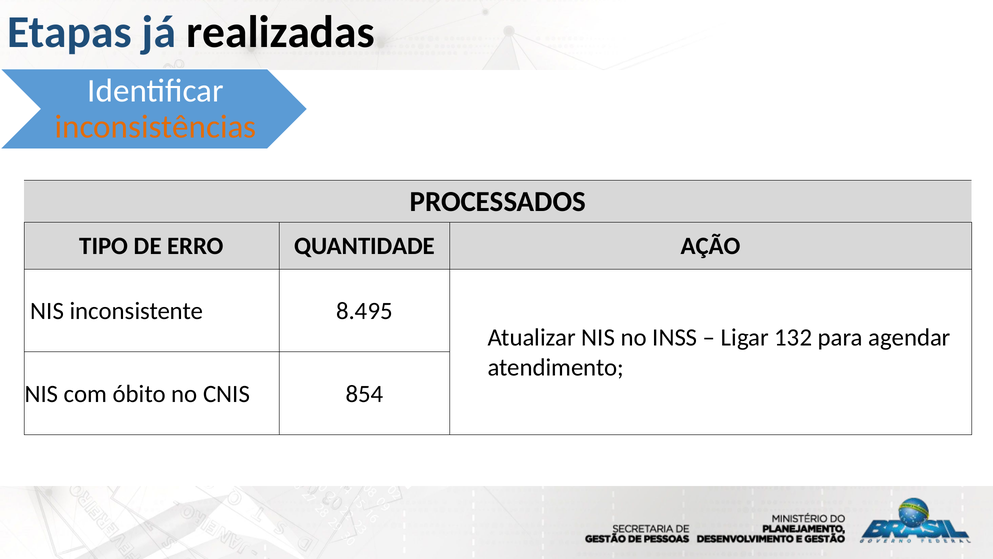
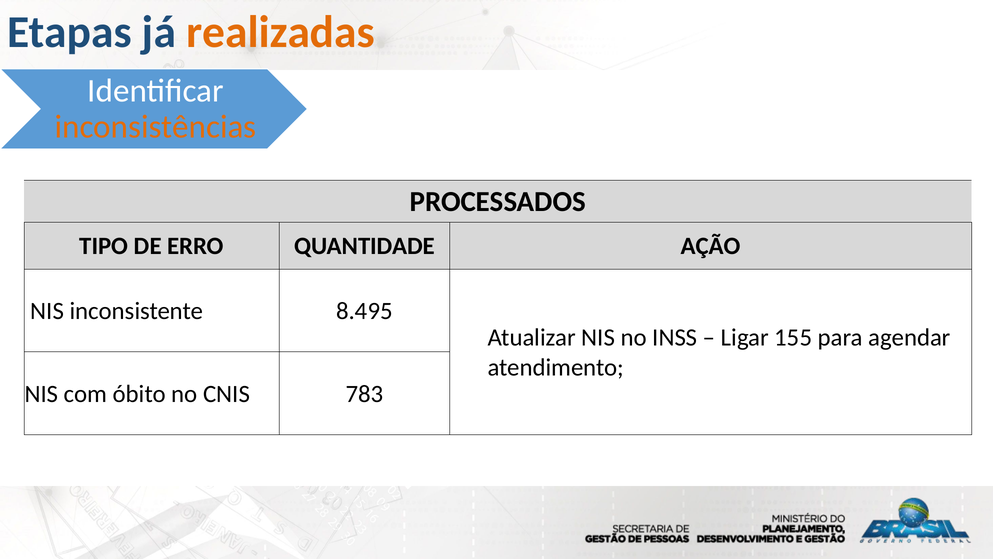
realizadas colour: black -> orange
132: 132 -> 155
854: 854 -> 783
